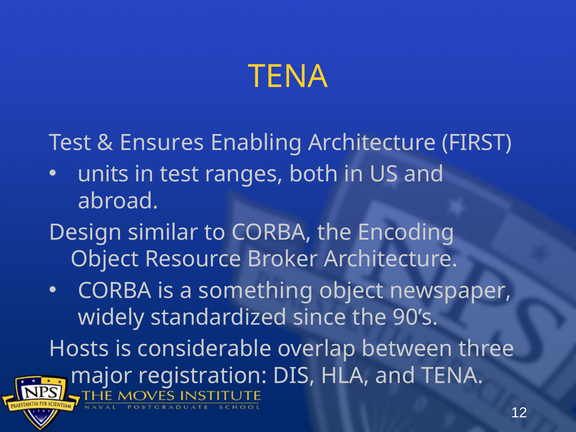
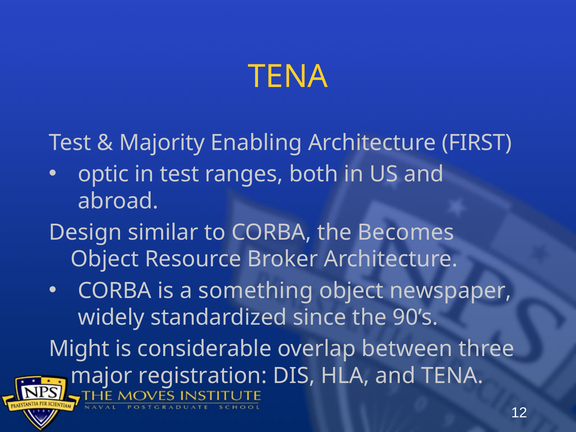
Ensures: Ensures -> Majority
units: units -> optic
Encoding: Encoding -> Becomes
Hosts: Hosts -> Might
